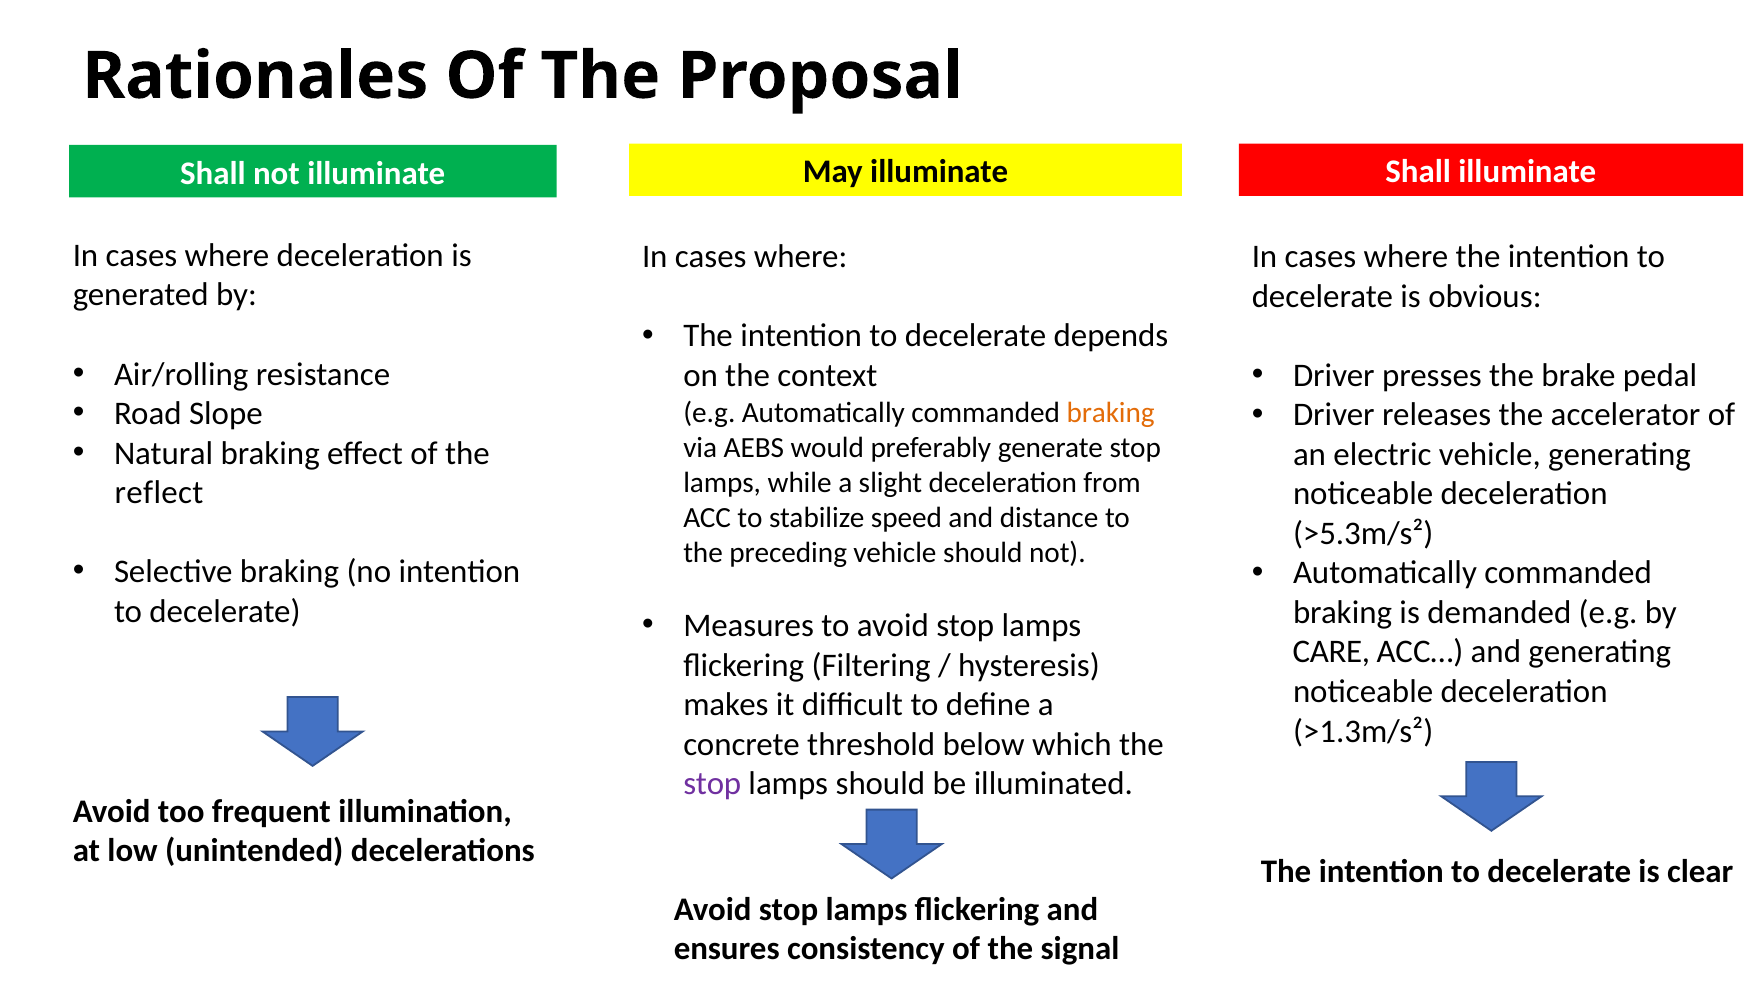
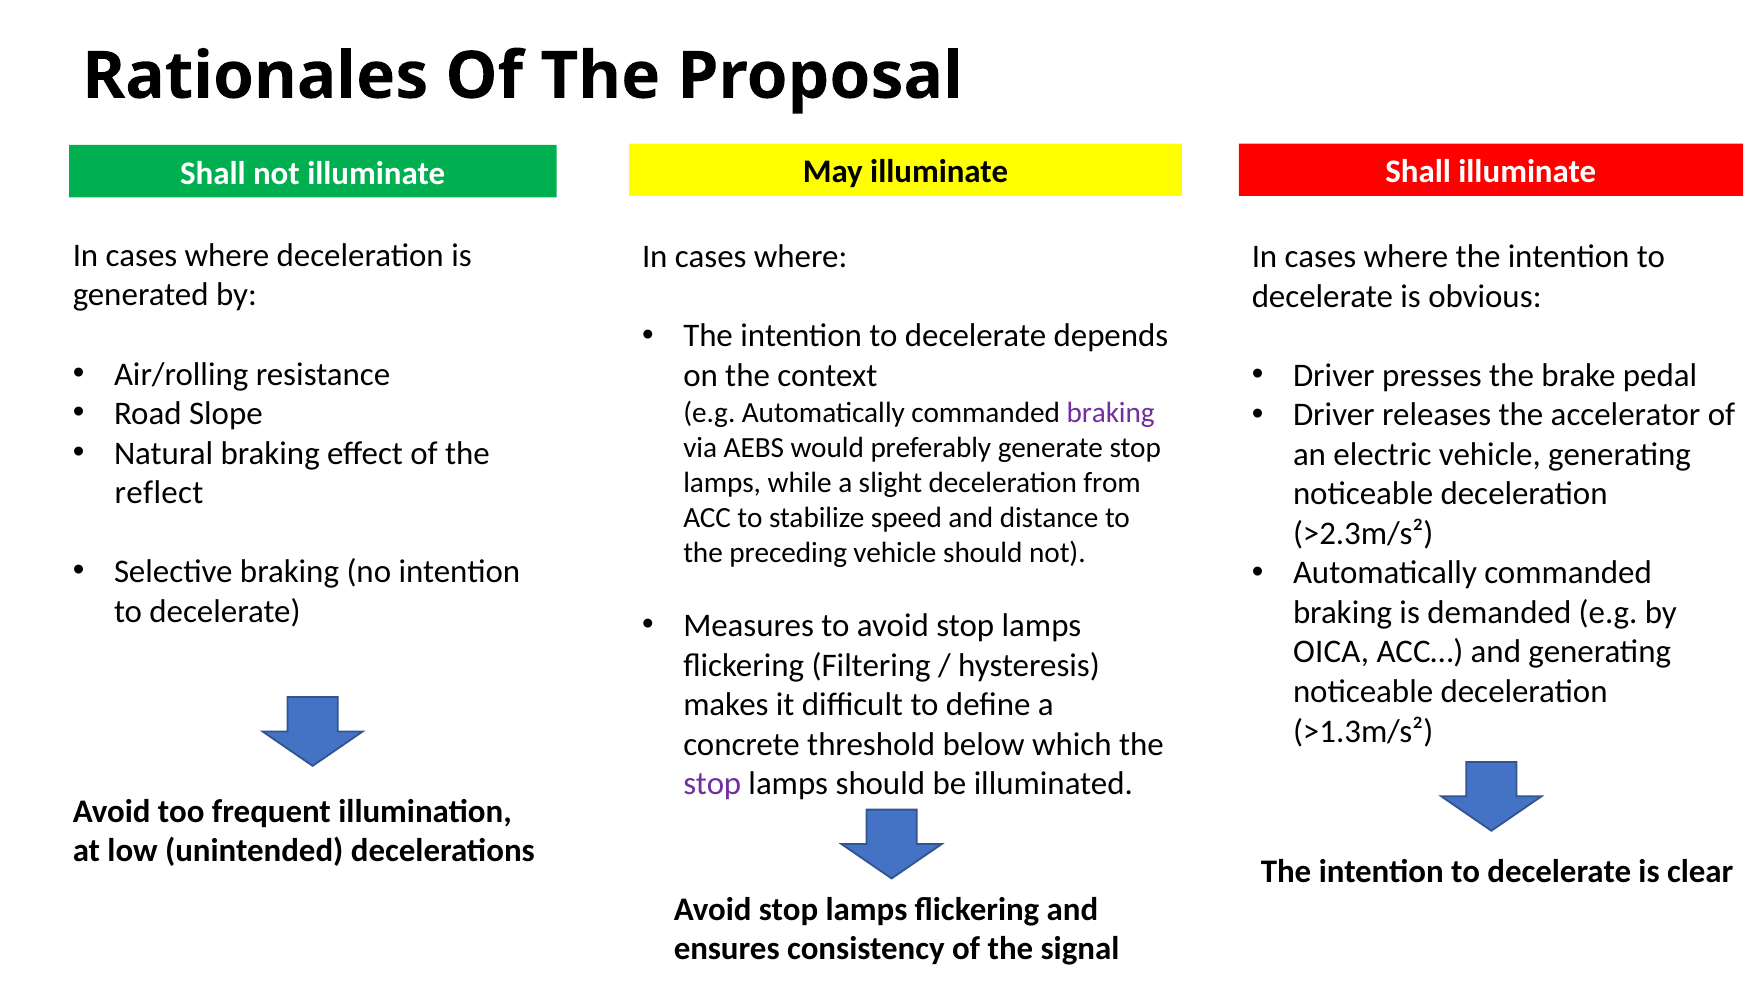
braking at (1111, 413) colour: orange -> purple
>5.3m/s²: >5.3m/s² -> >2.3m/s²
CARE: CARE -> OICA
